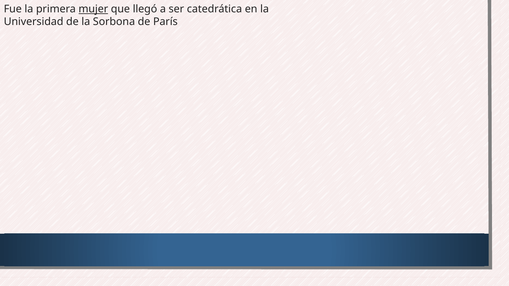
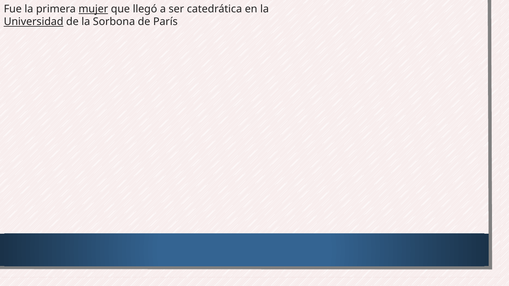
Universidad underline: none -> present
